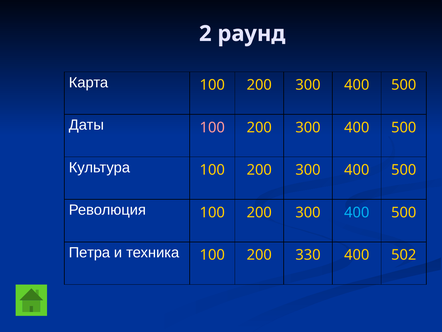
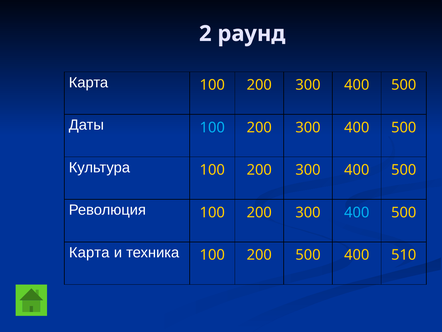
100 at (212, 127) colour: pink -> light blue
Петра at (89, 252): Петра -> Карта
200 330: 330 -> 500
502: 502 -> 510
